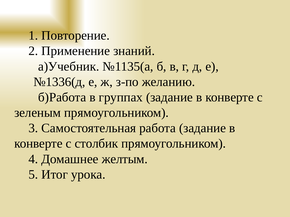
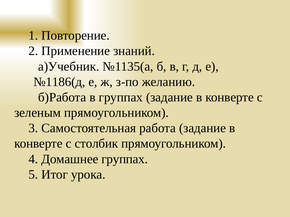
№1336(д: №1336(д -> №1186(д
Домашнее желтым: желтым -> группах
